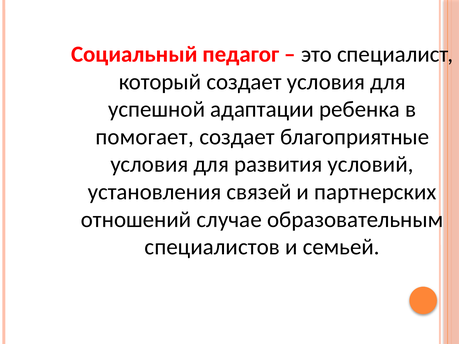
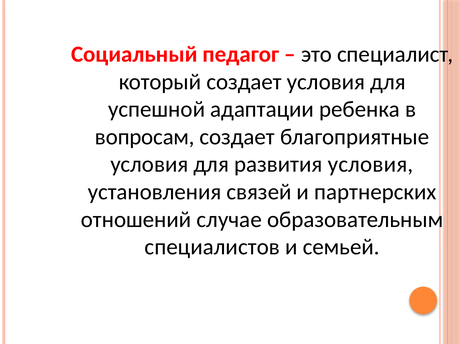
помогает: помогает -> вопросам
развития условий: условий -> условия
